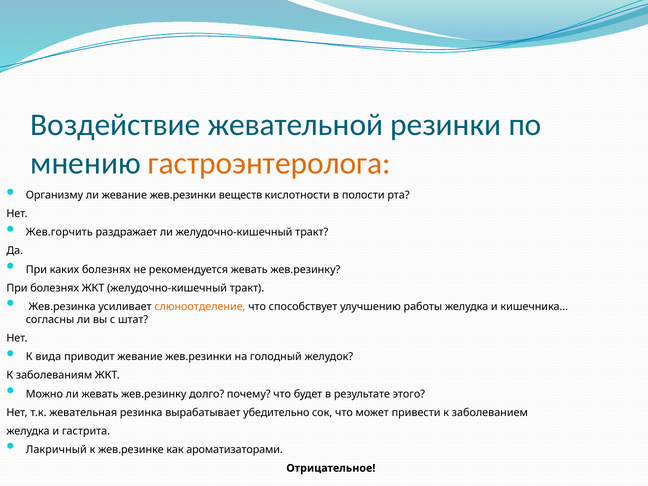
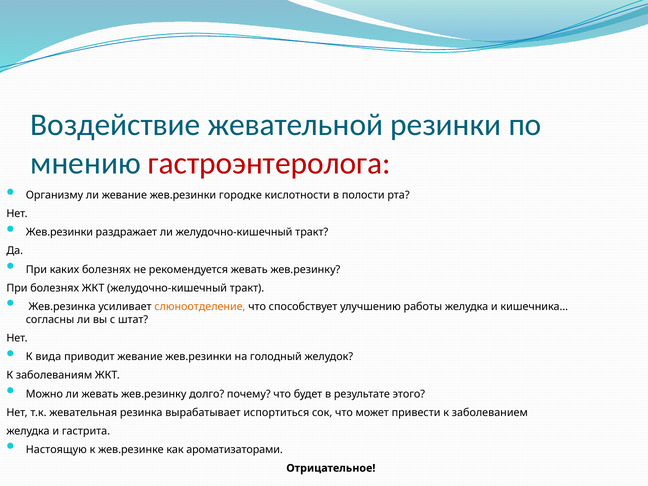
гастроэнтеролога colour: orange -> red
веществ: веществ -> городке
Жев.горчить at (59, 232): Жев.горчить -> Жев.резинки
убедительно: убедительно -> испортиться
Лакричный: Лакричный -> Настоящую
